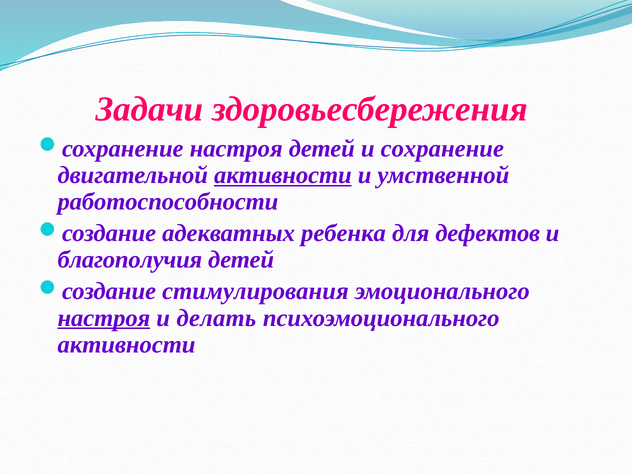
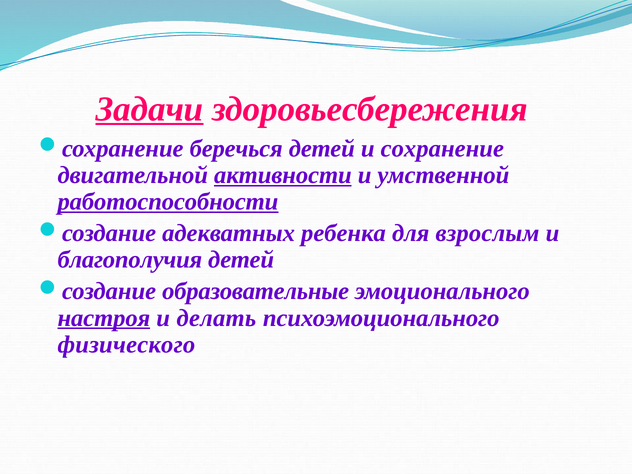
Задачи underline: none -> present
настроя at (236, 149): настроя -> беречься
работоспособности underline: none -> present
дефектов: дефектов -> взрослым
стимулирования: стимулирования -> образовательные
активности at (127, 344): активности -> физического
